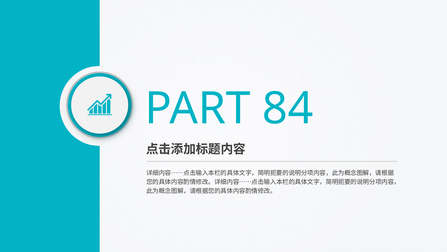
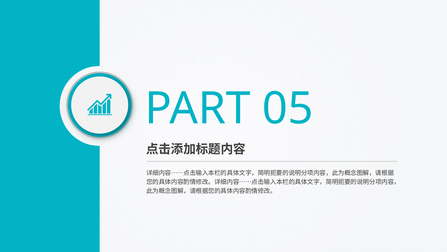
84: 84 -> 05
